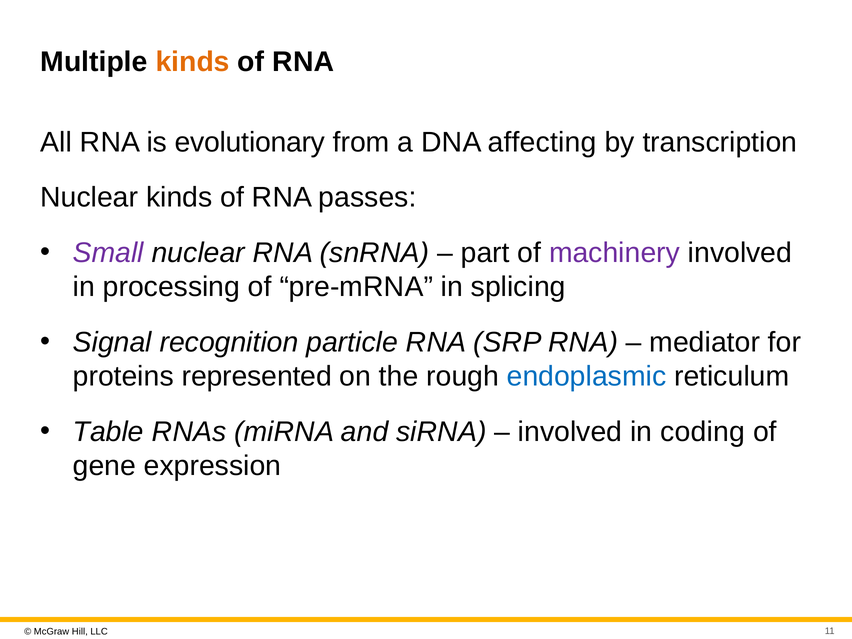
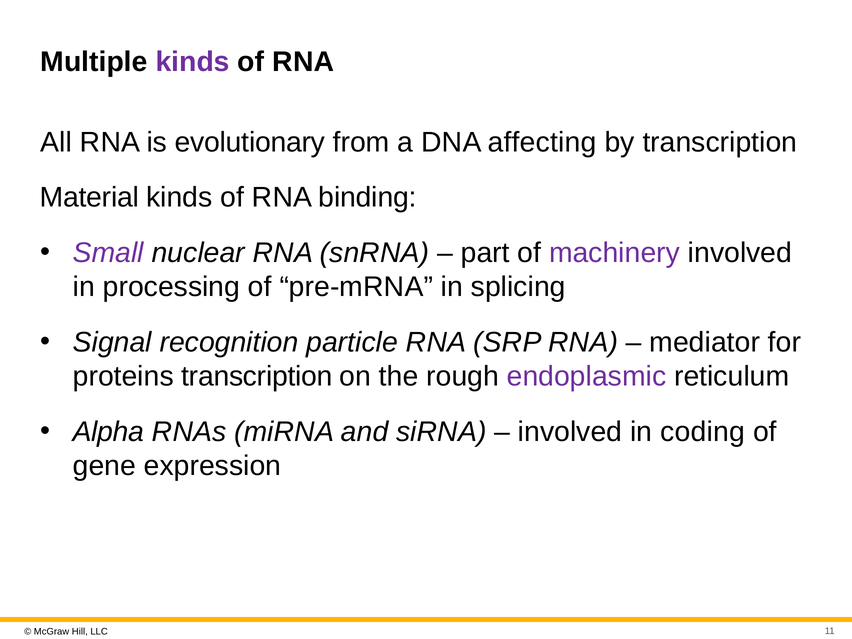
kinds at (193, 62) colour: orange -> purple
Nuclear at (89, 198): Nuclear -> Material
passes: passes -> binding
proteins represented: represented -> transcription
endoplasmic colour: blue -> purple
Table: Table -> Alpha
